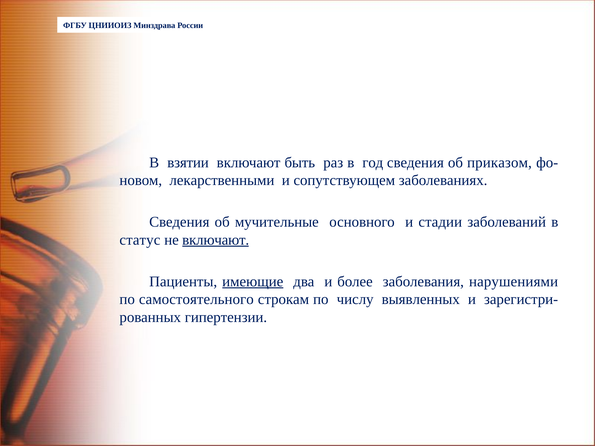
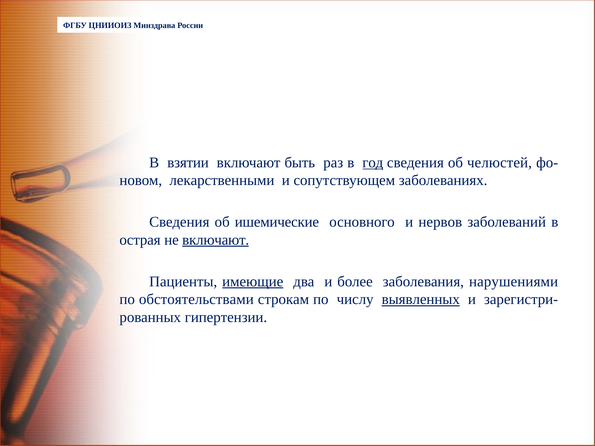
год underline: none -> present
приказом: приказом -> челюстей
мучительные: мучительные -> ишемические
стадии: стадии -> нервов
статус: статус -> острая
самостоятельного: самостоятельного -> обстоятельствами
выявленных underline: none -> present
